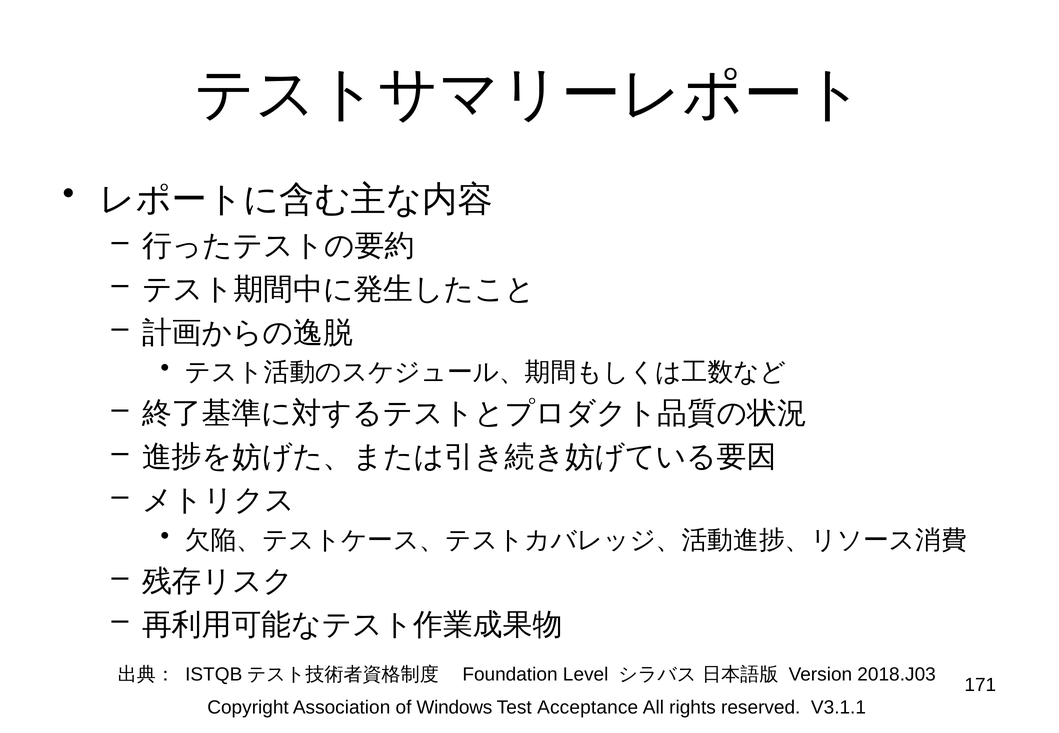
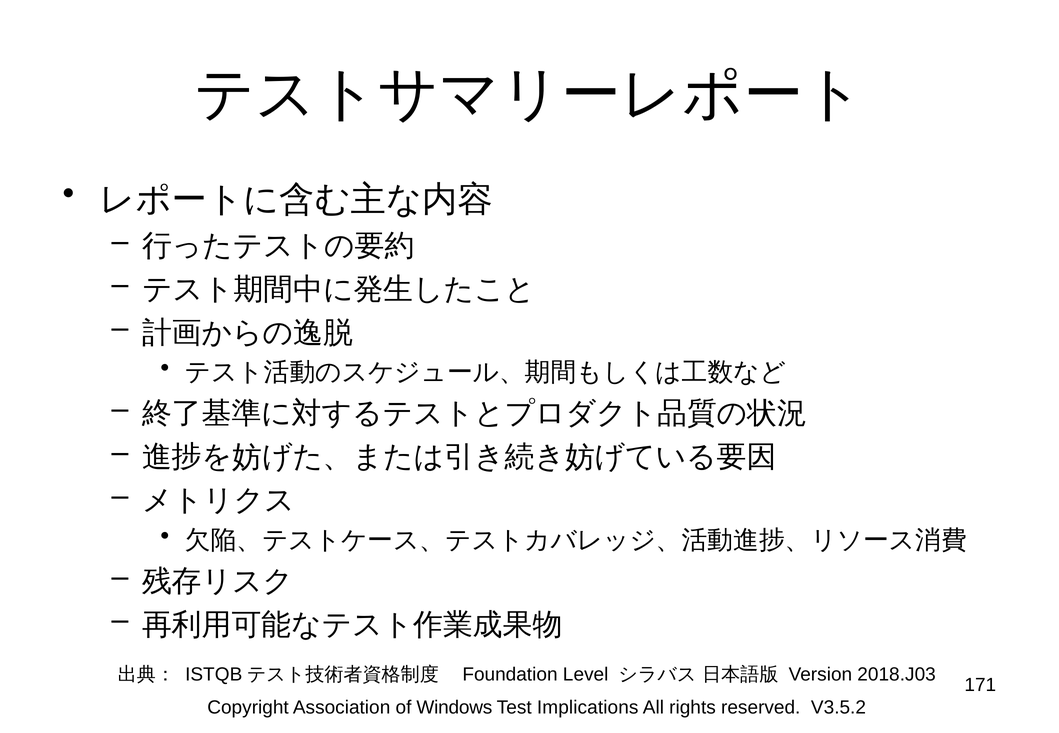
Acceptance: Acceptance -> Implications
V3.1.1: V3.1.1 -> V3.5.2
